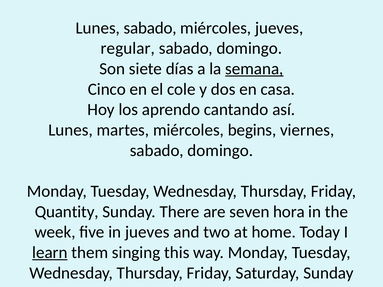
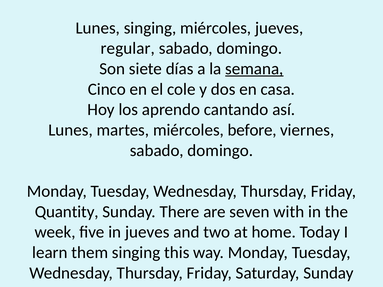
Lunes sabado: sabado -> singing
begins: begins -> before
hora: hora -> with
learn underline: present -> none
